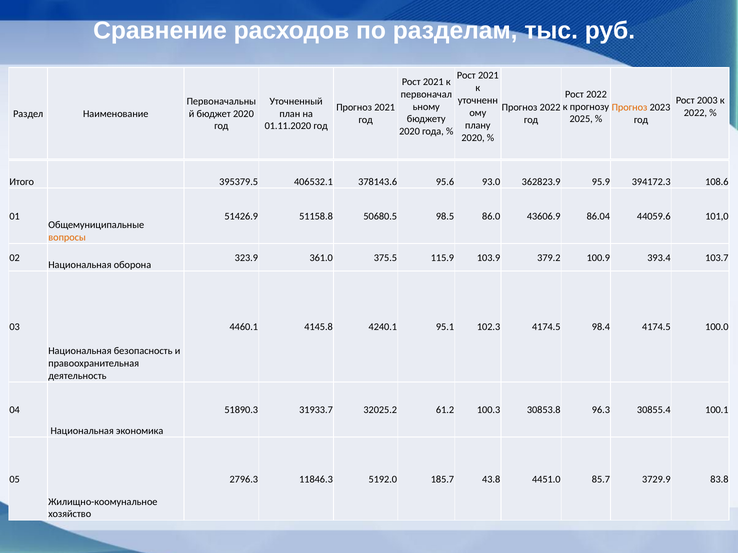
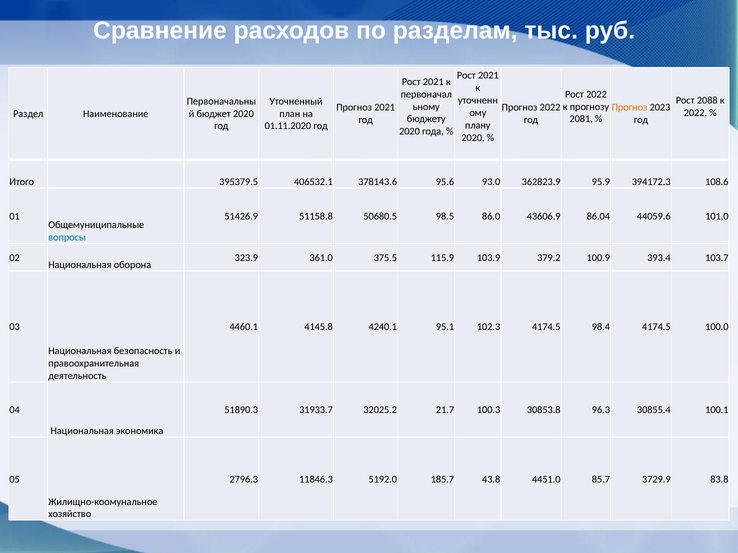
2003: 2003 -> 2088
2025: 2025 -> 2081
вопросы colour: orange -> blue
61.2: 61.2 -> 21.7
